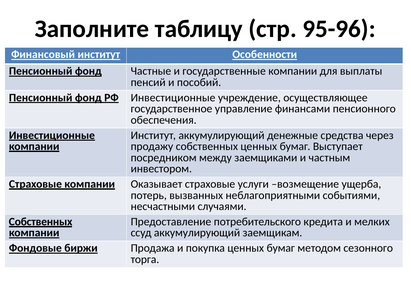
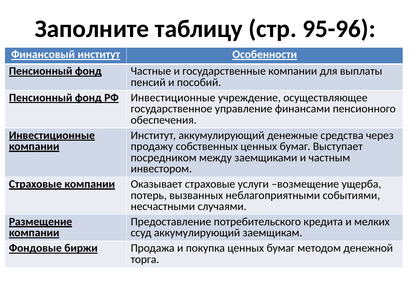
Собственных at (41, 222): Собственных -> Размещение
сезонного: сезонного -> денежной
